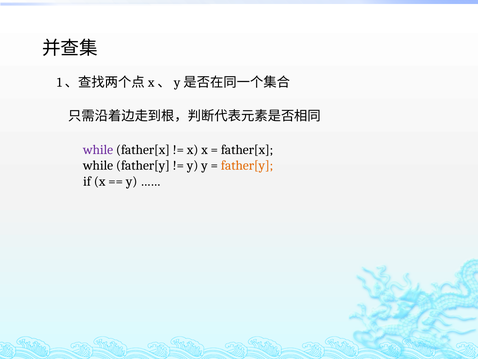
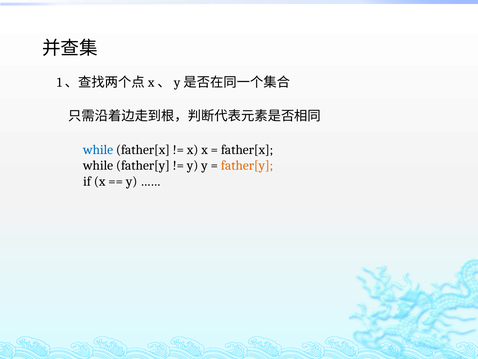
while at (98, 149) colour: purple -> blue
